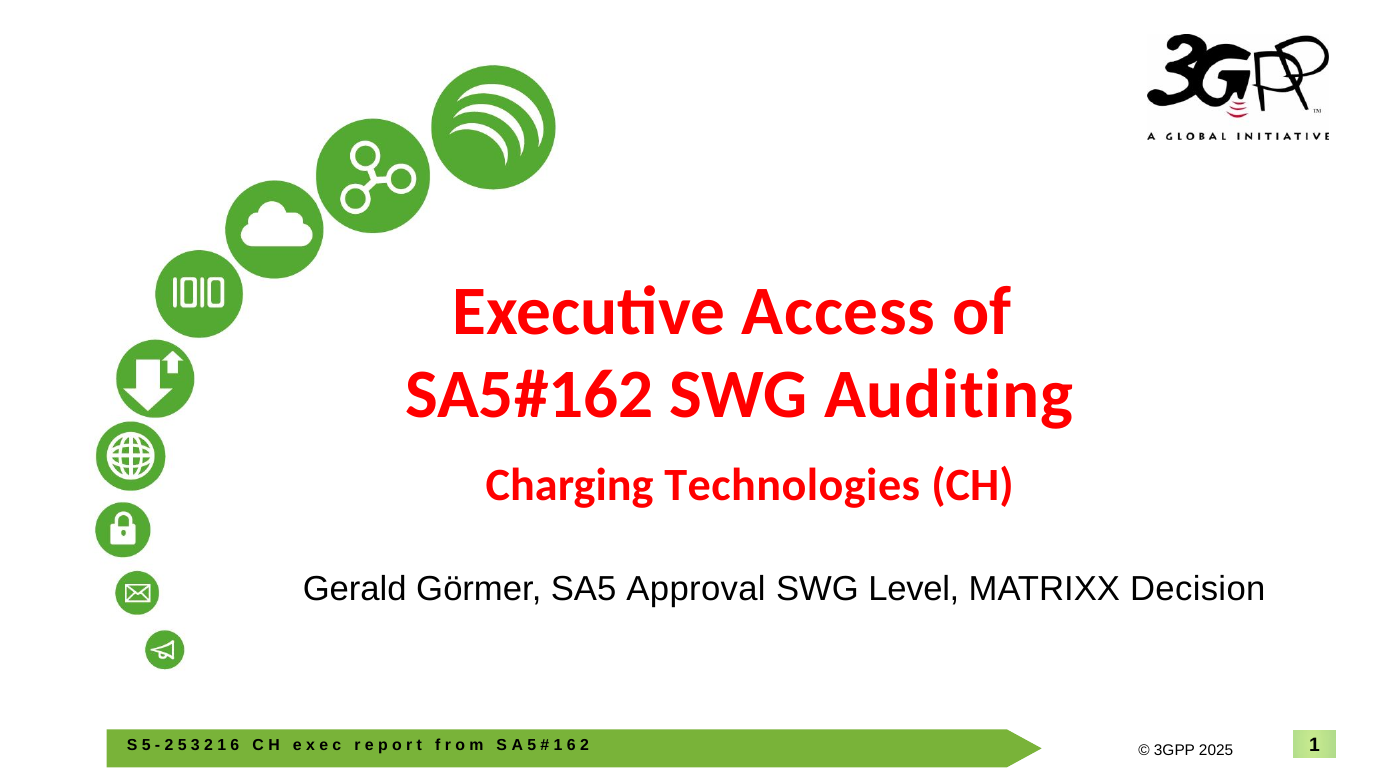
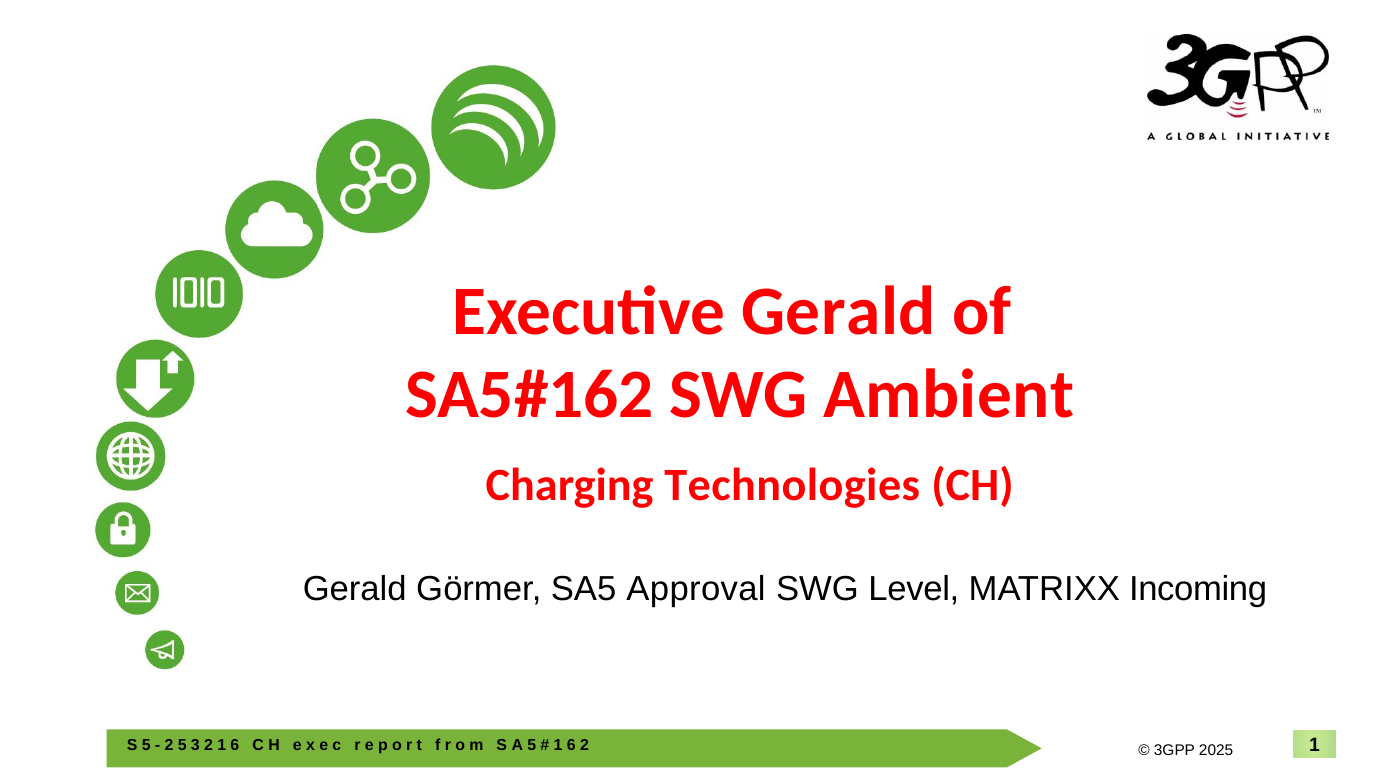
Executive Access: Access -> Gerald
Auditing: Auditing -> Ambient
Decision: Decision -> Incoming
